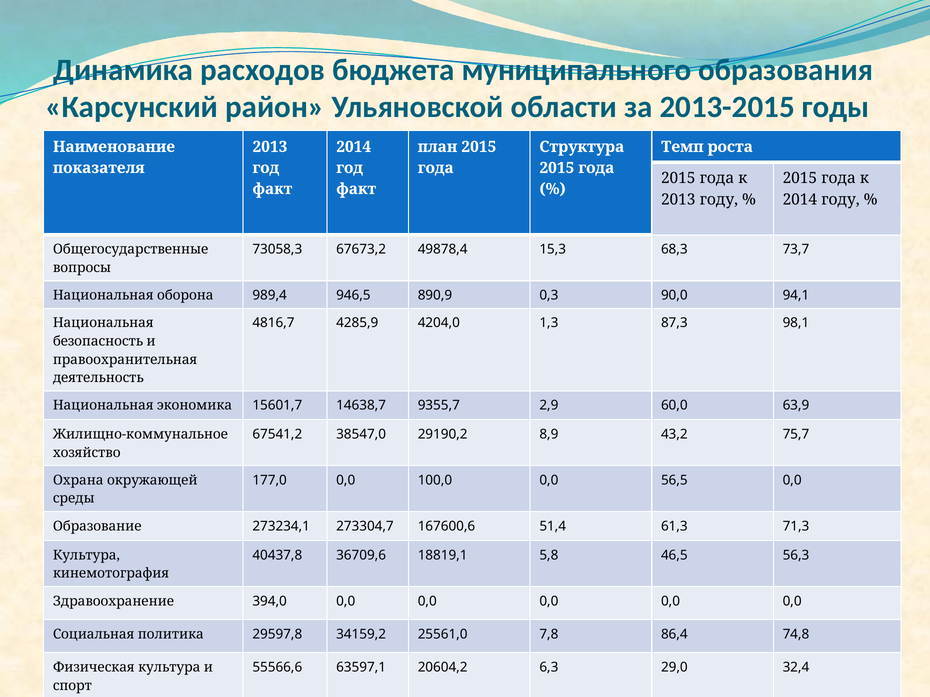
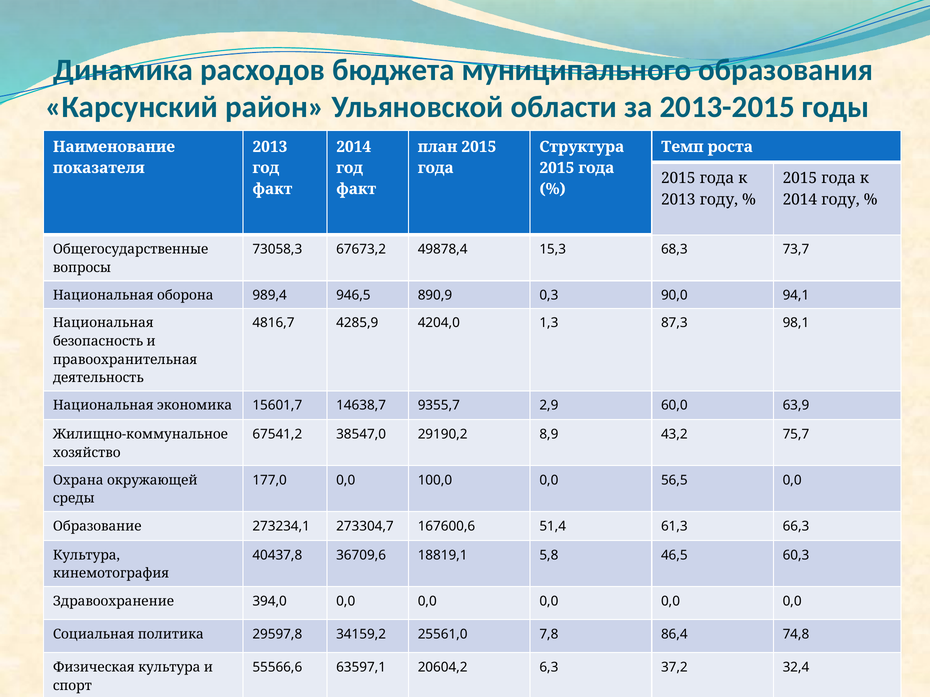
71,3: 71,3 -> 66,3
56,3: 56,3 -> 60,3
29,0: 29,0 -> 37,2
